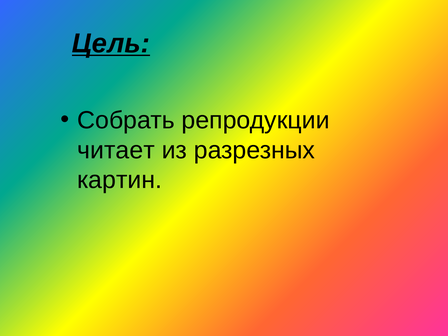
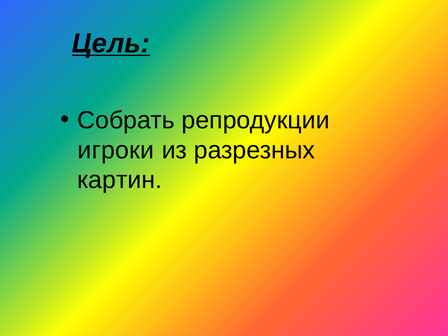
читает: читает -> игроки
